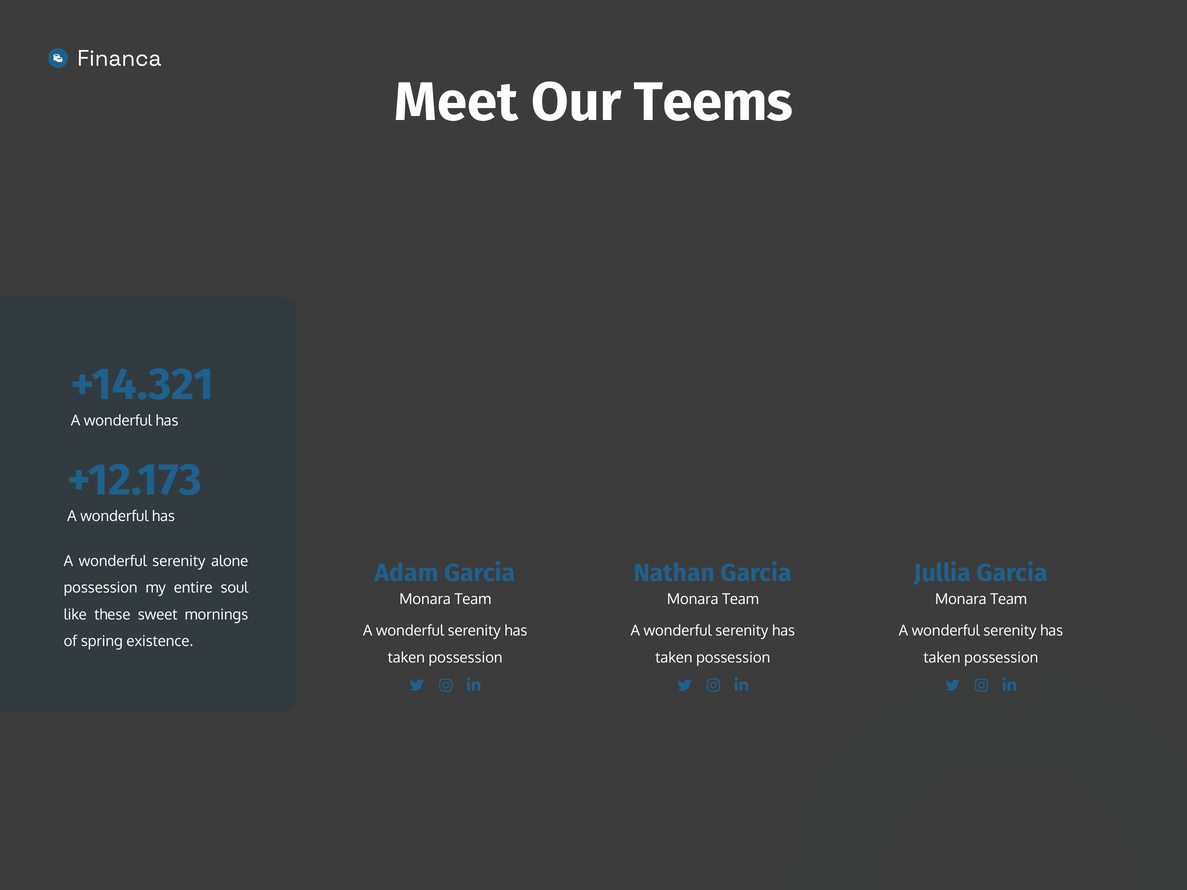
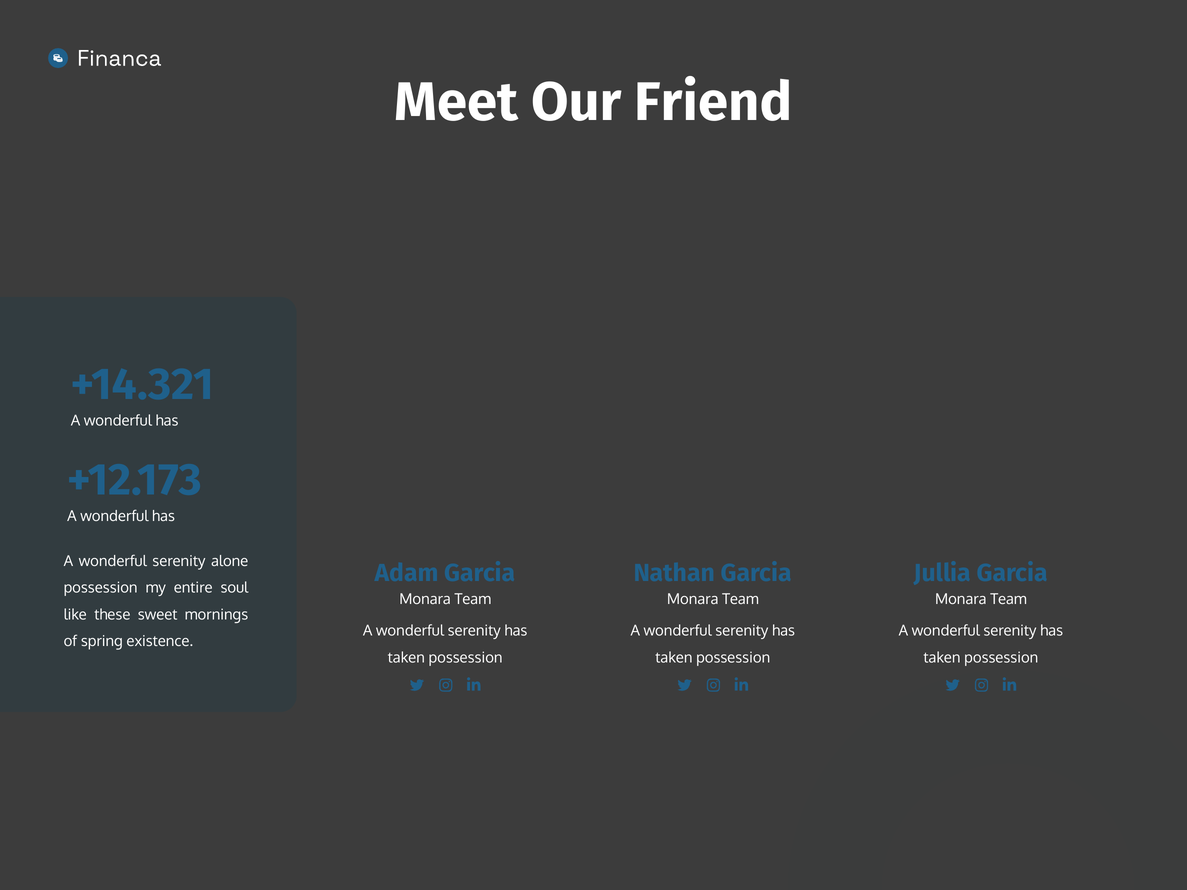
Teems: Teems -> Friend
